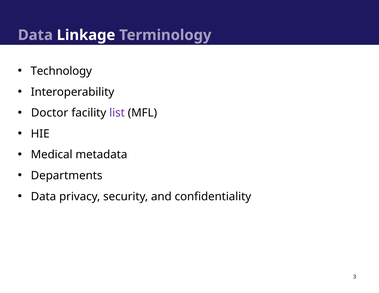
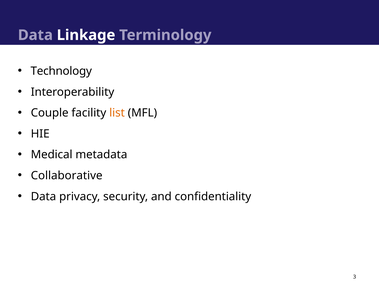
Doctor: Doctor -> Couple
list colour: purple -> orange
Departments: Departments -> Collaborative
